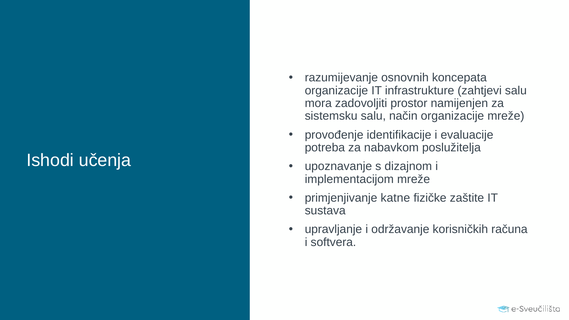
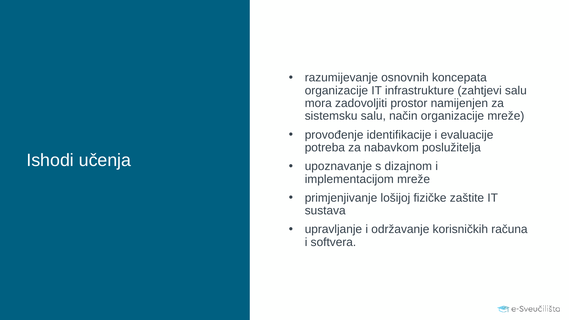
katne: katne -> lošijoj
